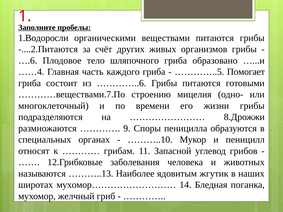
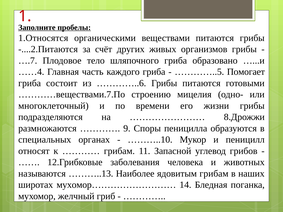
1.Водоросли: 1.Водоросли -> 1.Относятся
….6: ….6 -> ….7
ядовитым жгутик: жгутик -> грибам
